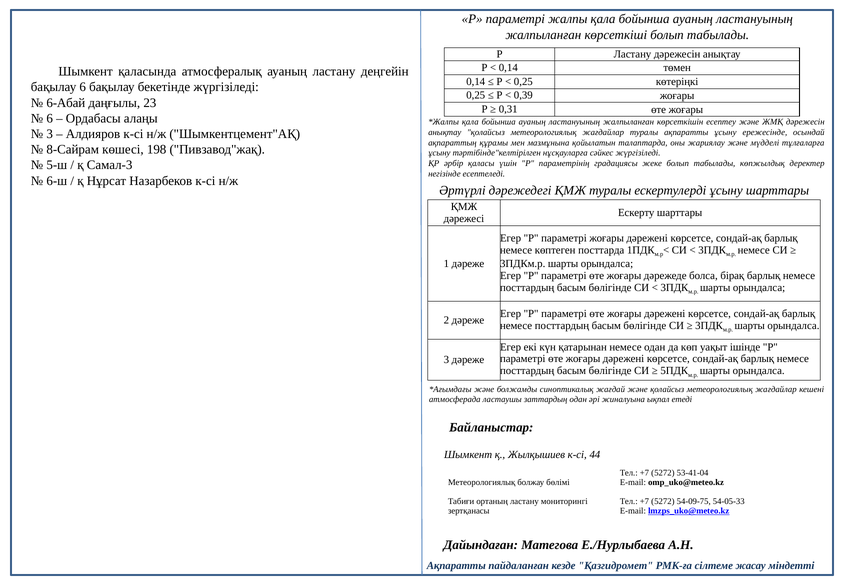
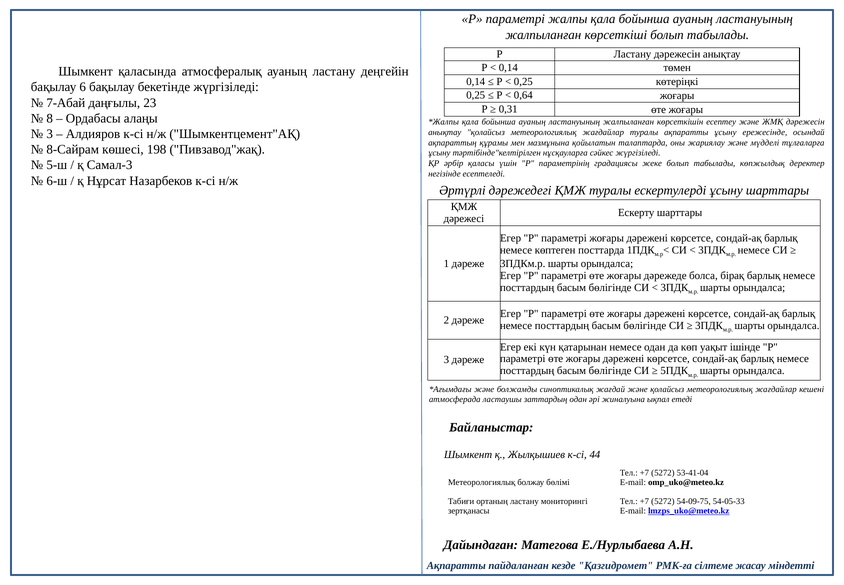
0,39: 0,39 -> 0,64
6-Абай: 6-Абай -> 7-Абай
6 at (50, 118): 6 -> 8
